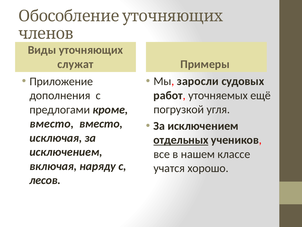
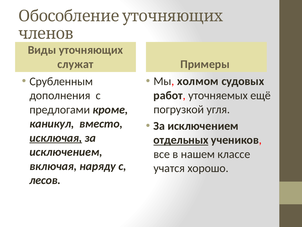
Приложение: Приложение -> Срубленным
заросли: заросли -> холмом
вместо at (52, 124): вместо -> каникул
исключая underline: none -> present
